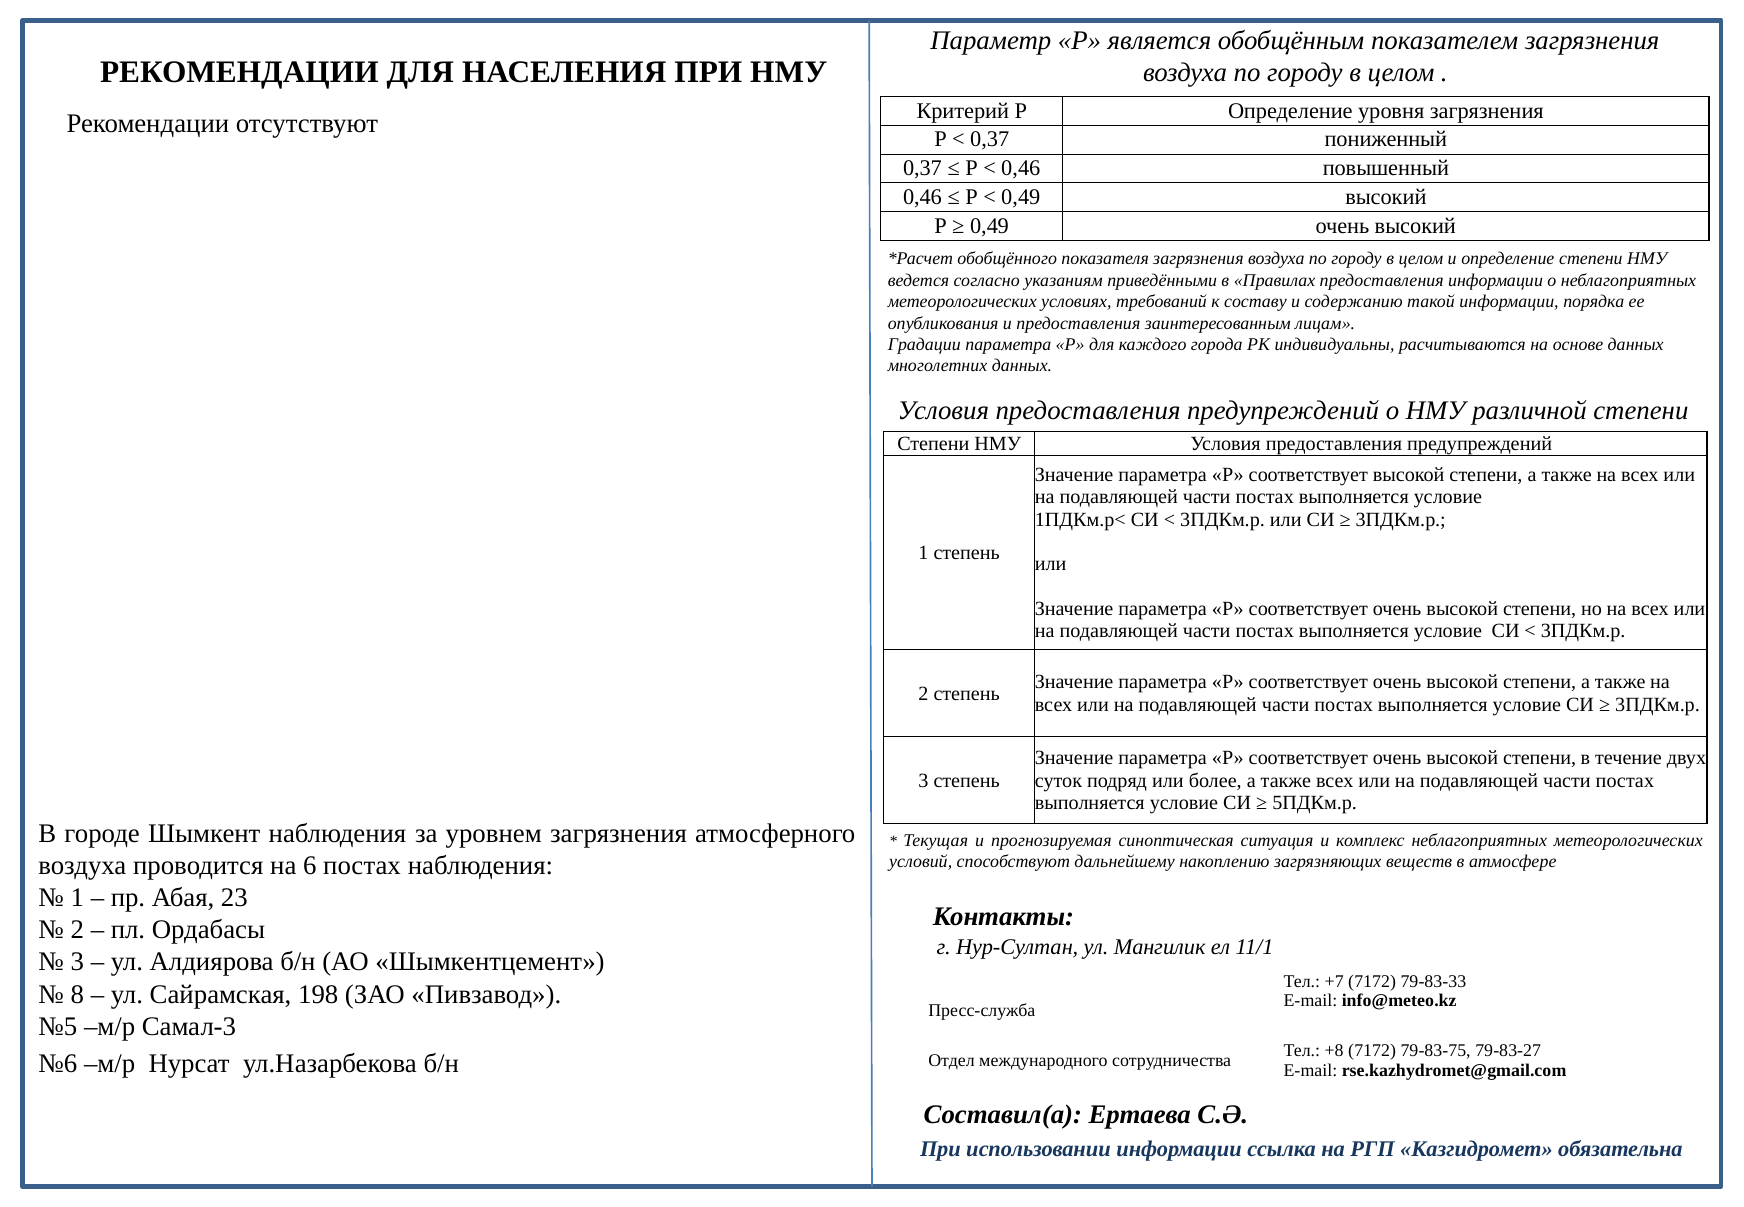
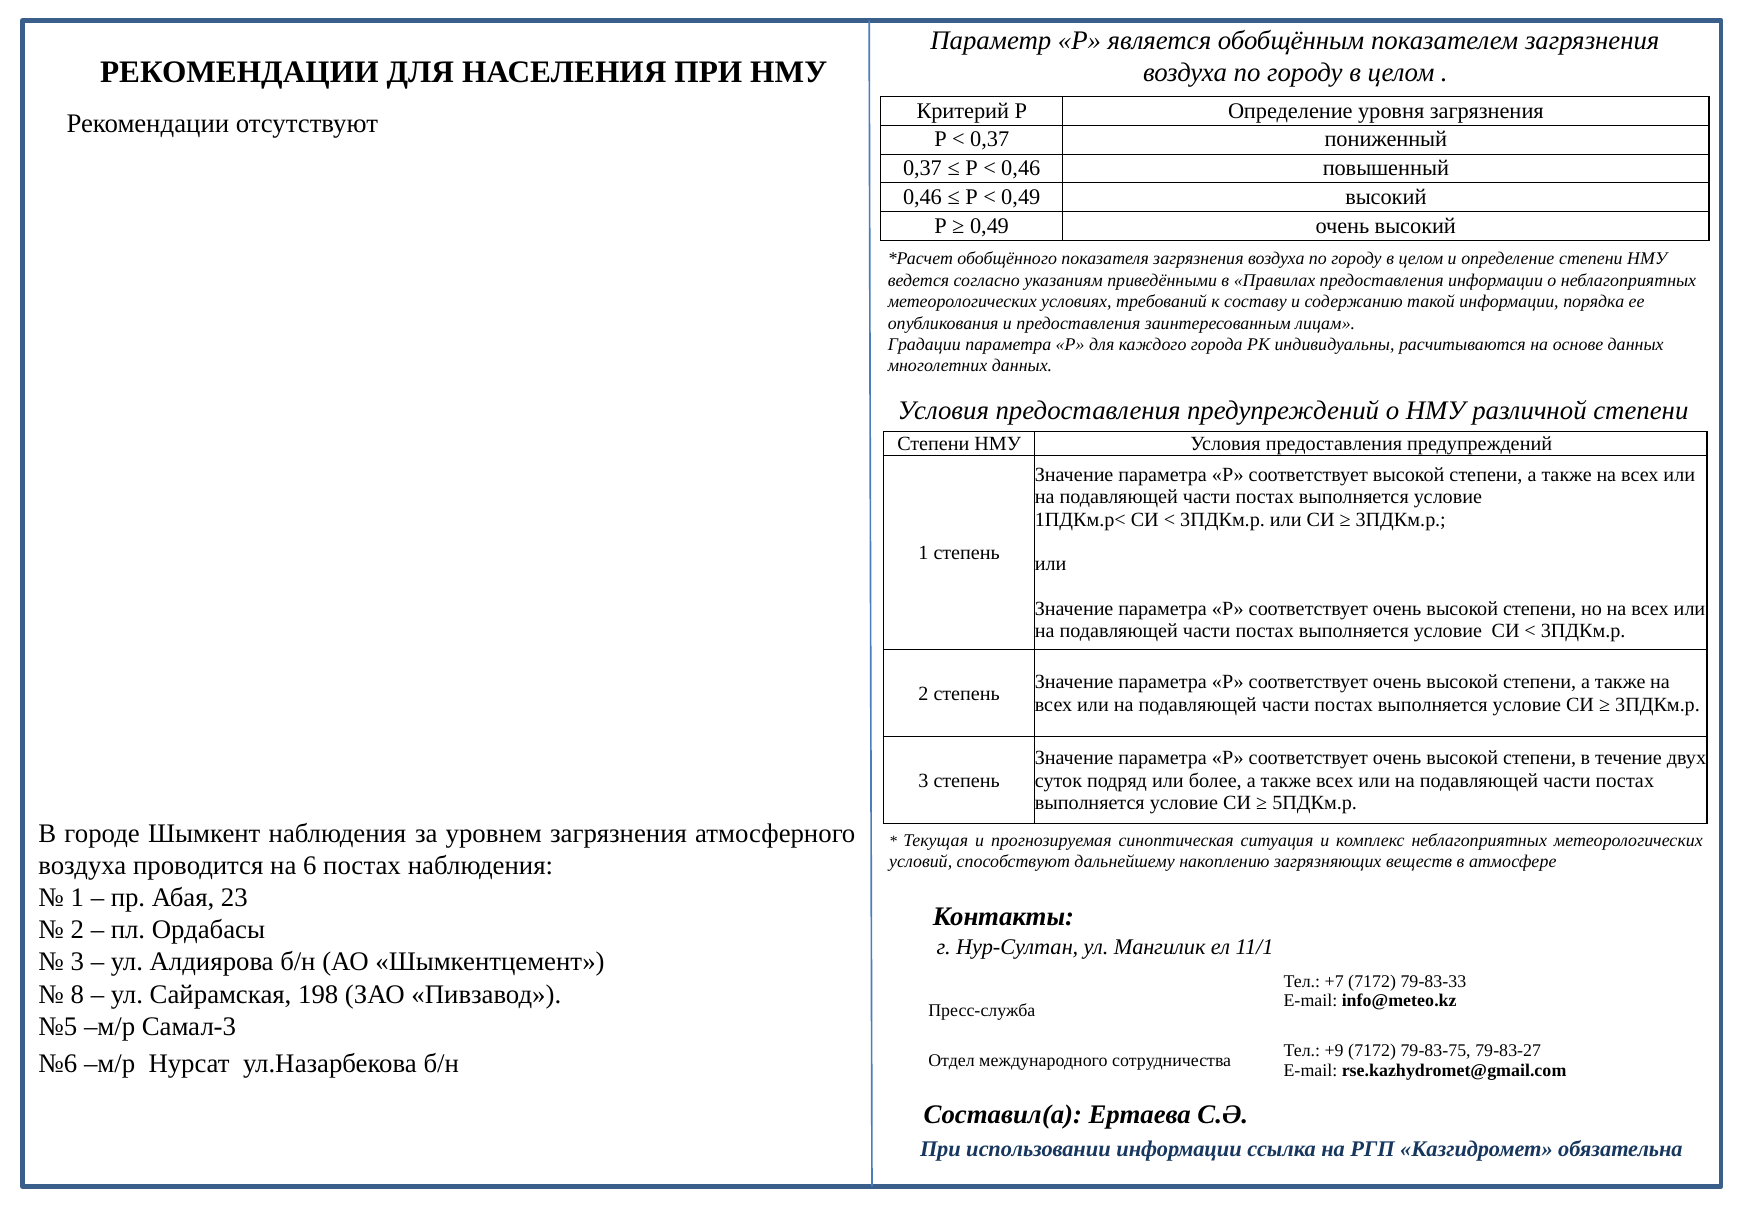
+8: +8 -> +9
